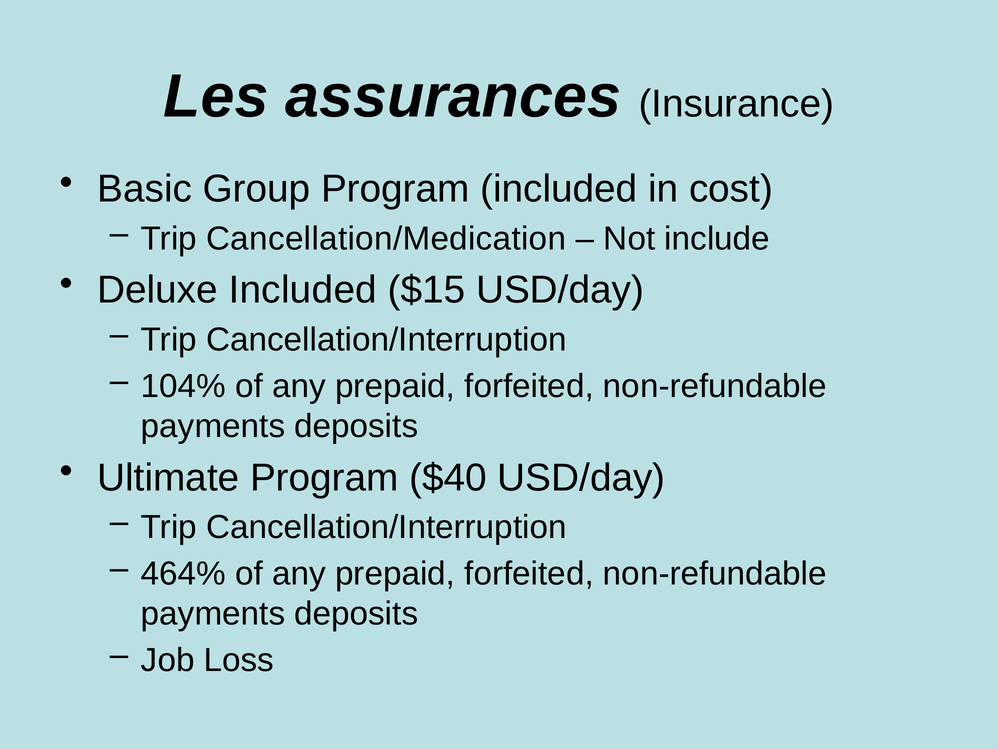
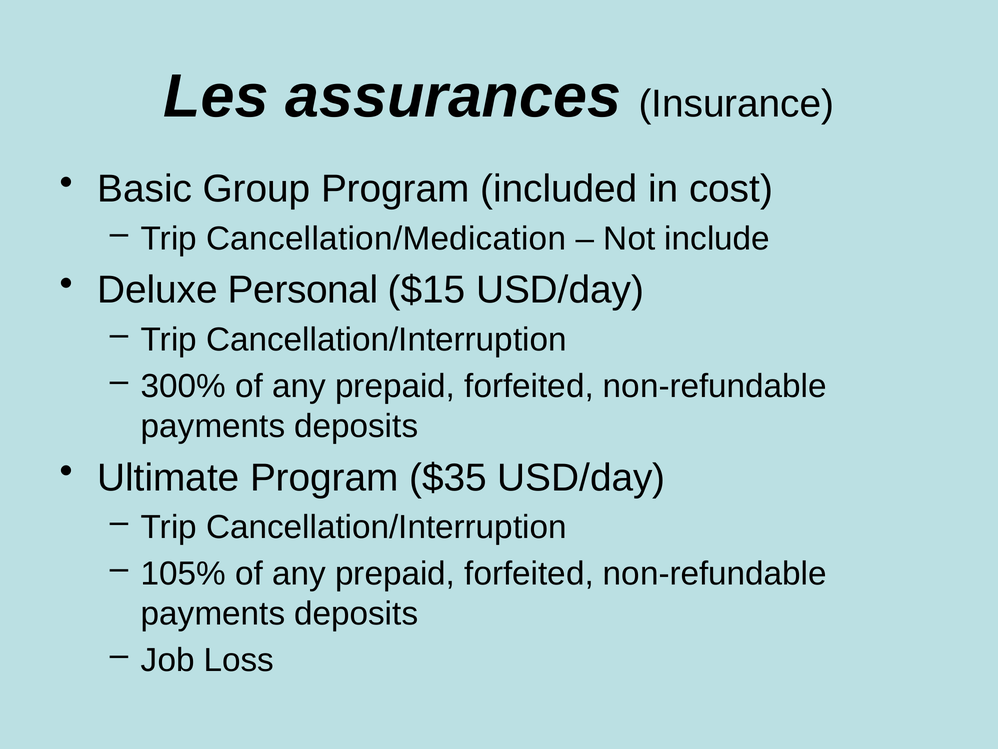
Deluxe Included: Included -> Personal
104%: 104% -> 300%
$40: $40 -> $35
464%: 464% -> 105%
